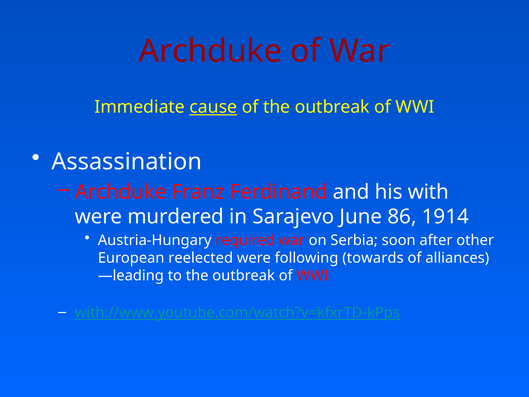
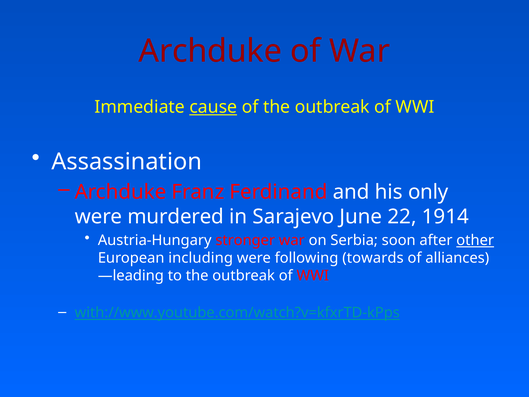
with: with -> only
86: 86 -> 22
required: required -> stronger
other underline: none -> present
reelected: reelected -> including
